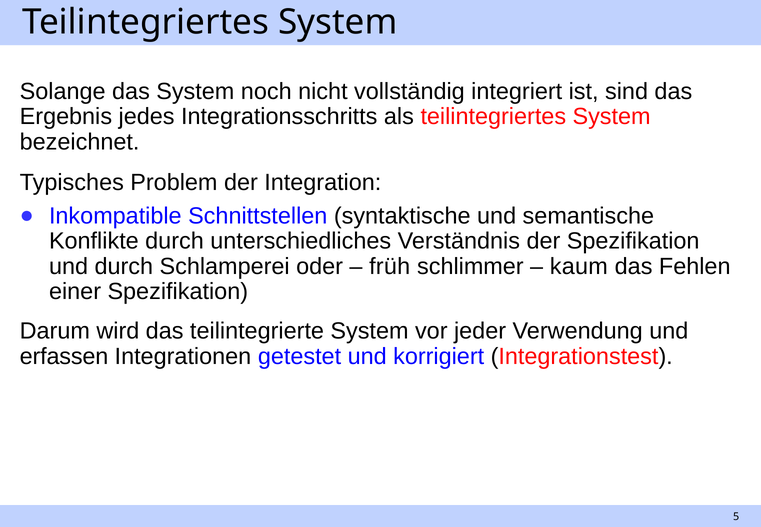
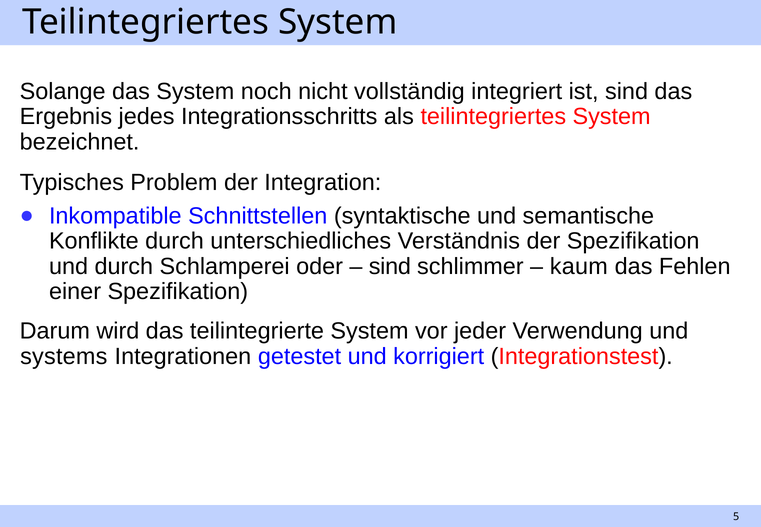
früh at (390, 266): früh -> sind
erfassen: erfassen -> systems
